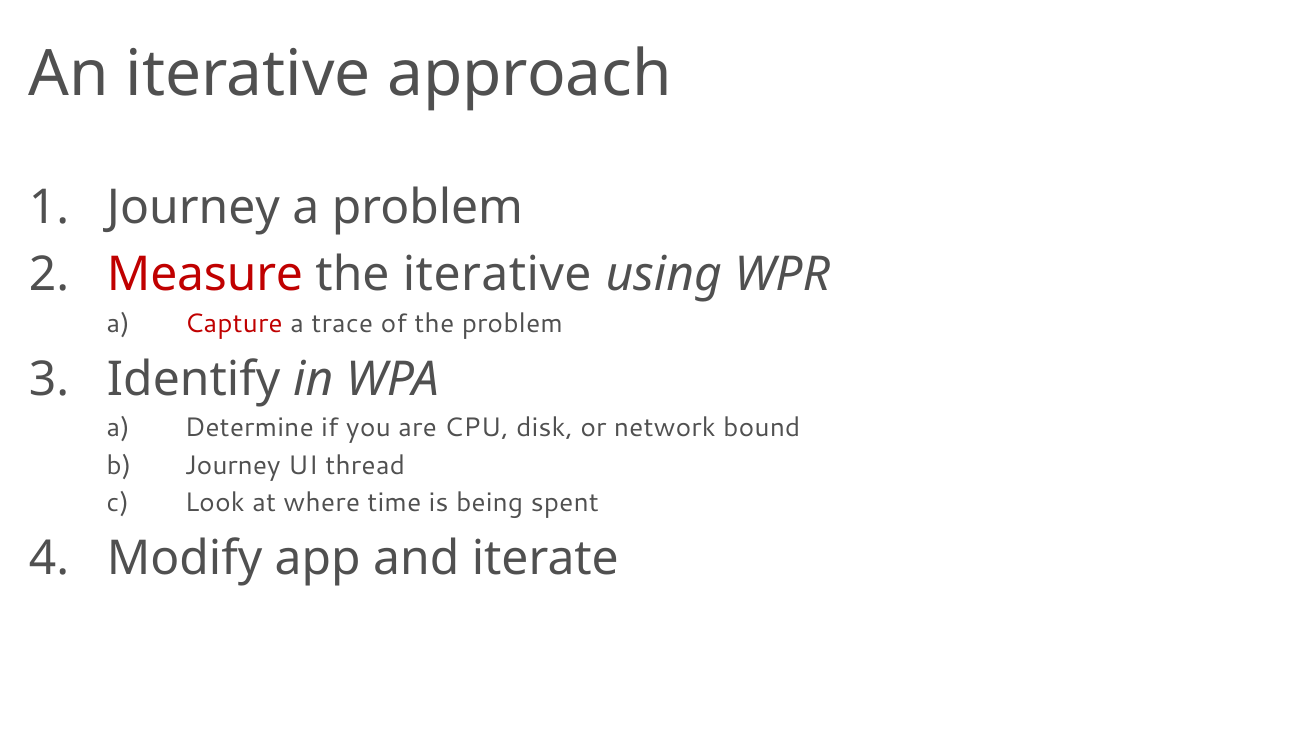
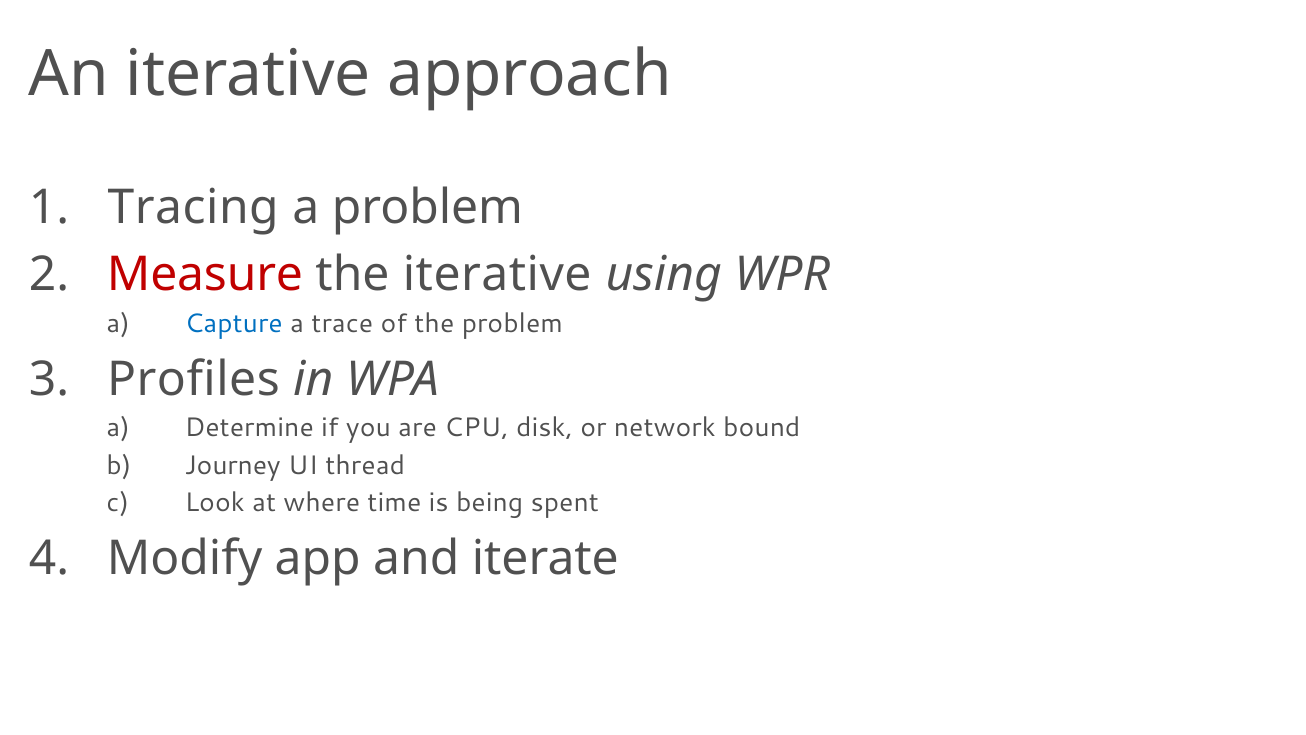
Journey at (193, 207): Journey -> Tracing
Capture colour: red -> blue
Identify: Identify -> Profiles
